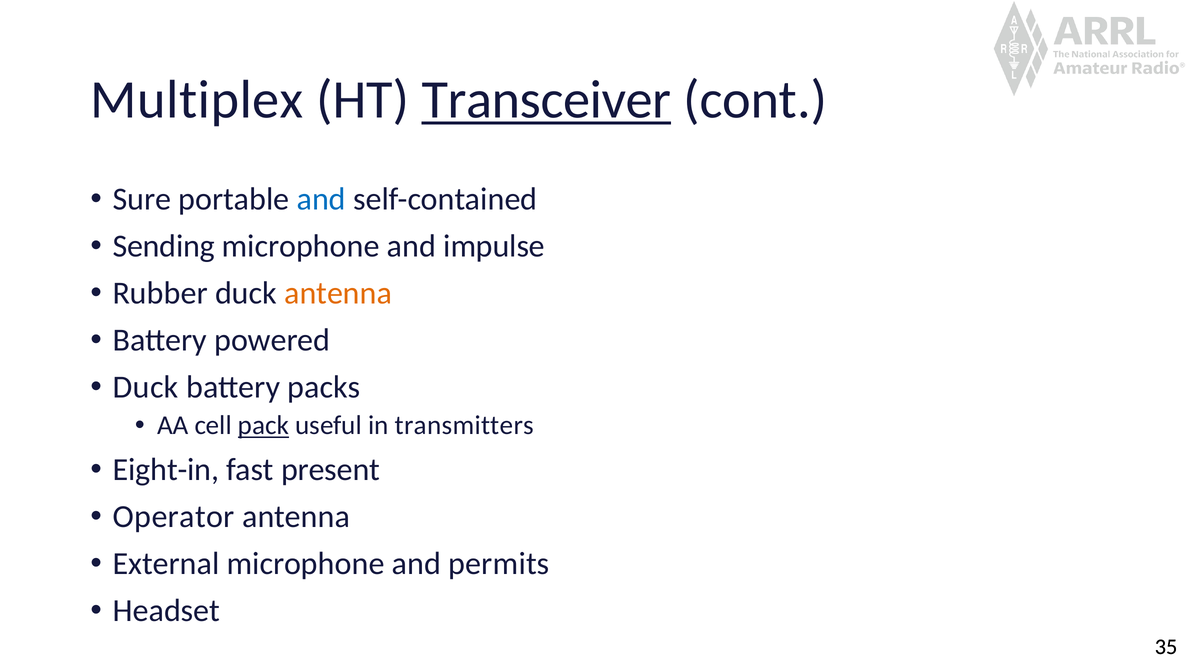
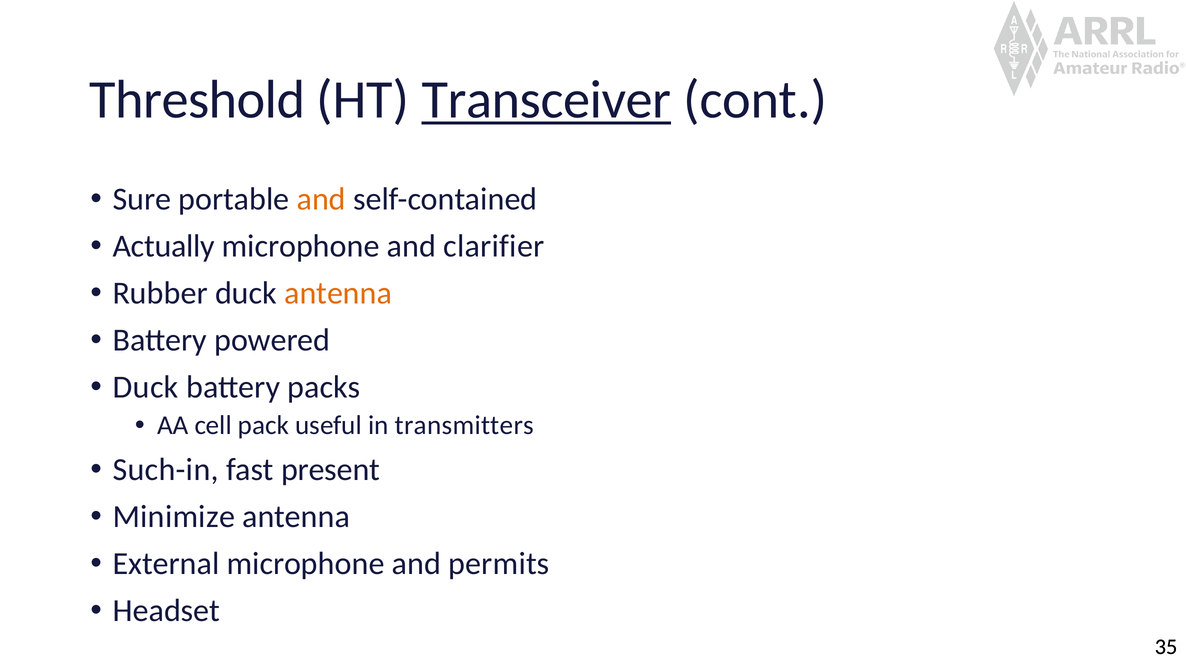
Multiplex: Multiplex -> Threshold
and at (321, 199) colour: blue -> orange
Sending: Sending -> Actually
impulse: impulse -> clarifier
pack underline: present -> none
Eight-in: Eight-in -> Such-in
Operator: Operator -> Minimize
